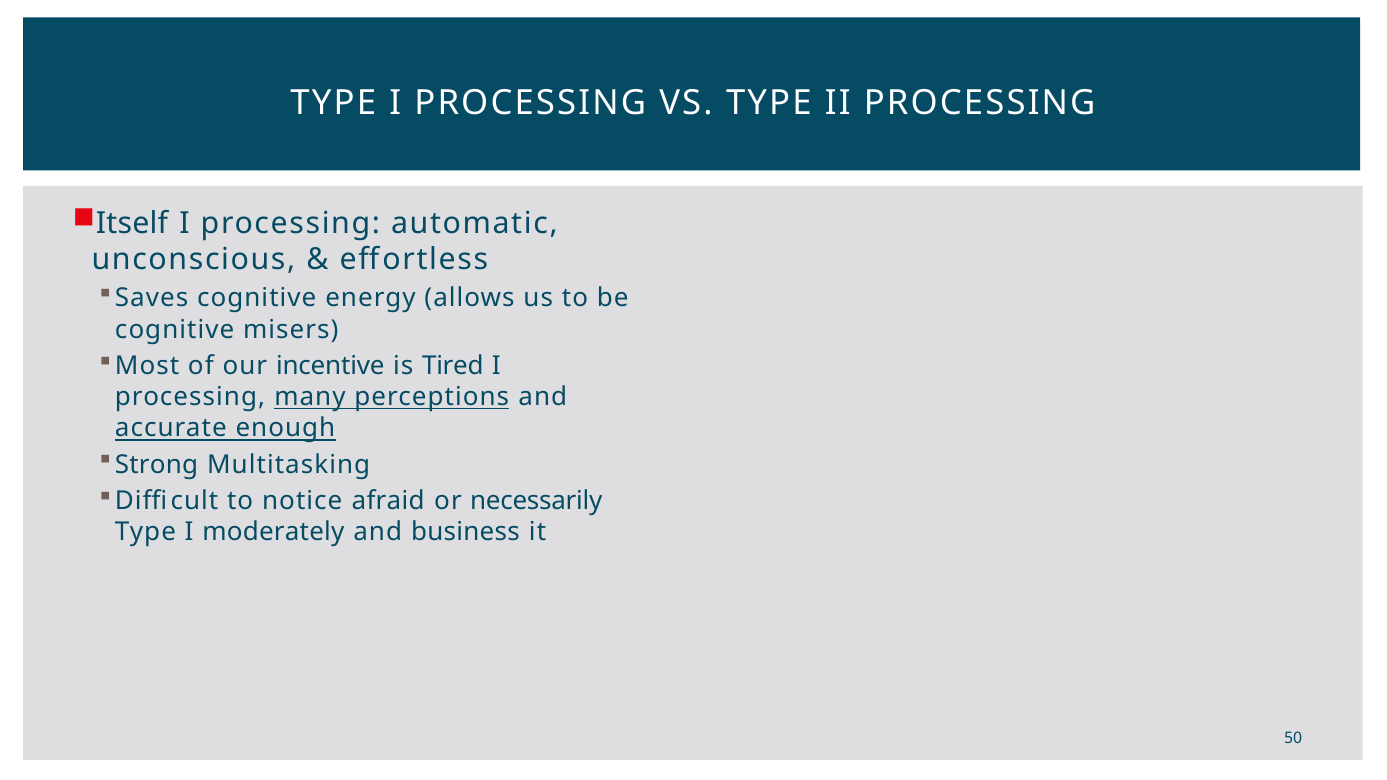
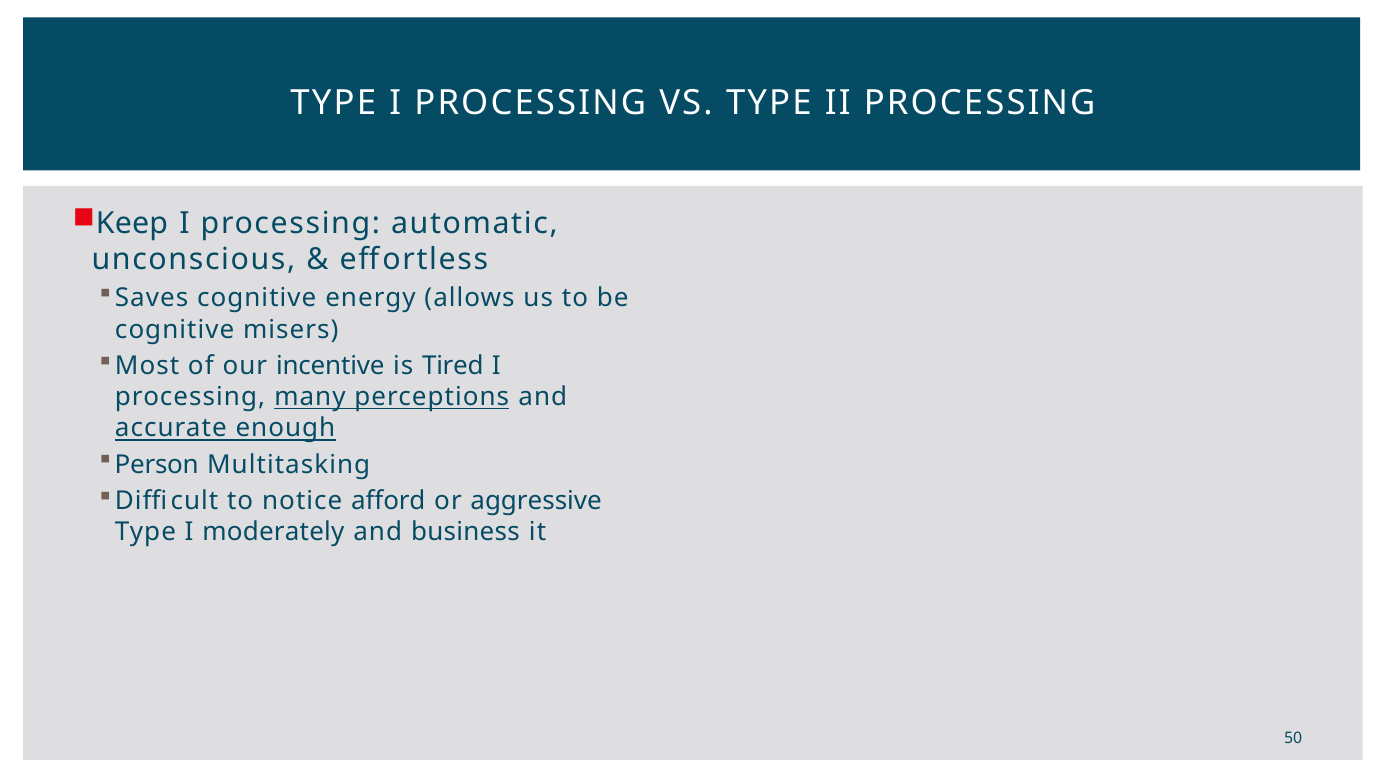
Itself: Itself -> Keep
Strong: Strong -> Person
afraid: afraid -> afford
necessarily: necessarily -> aggressive
